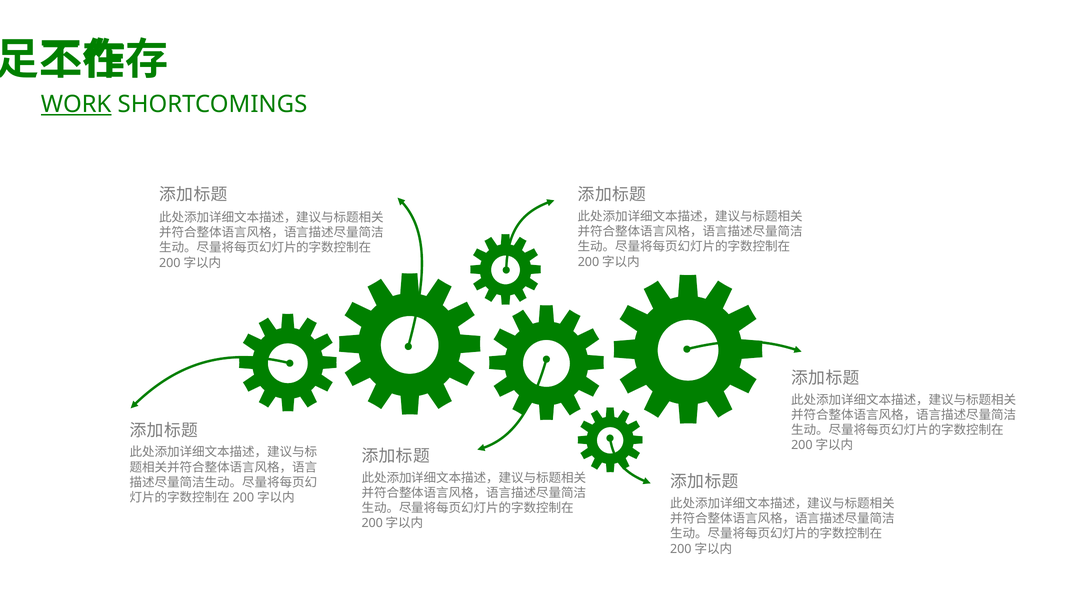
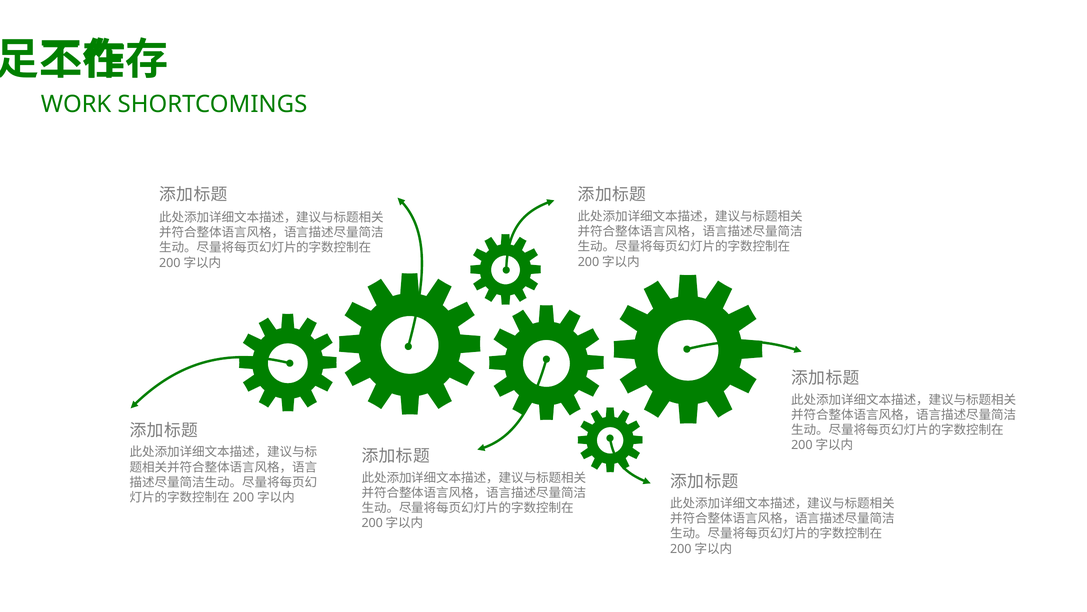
WORK underline: present -> none
